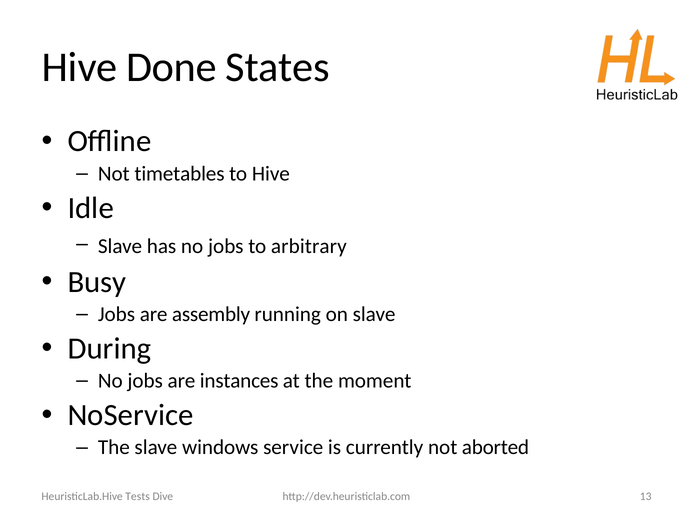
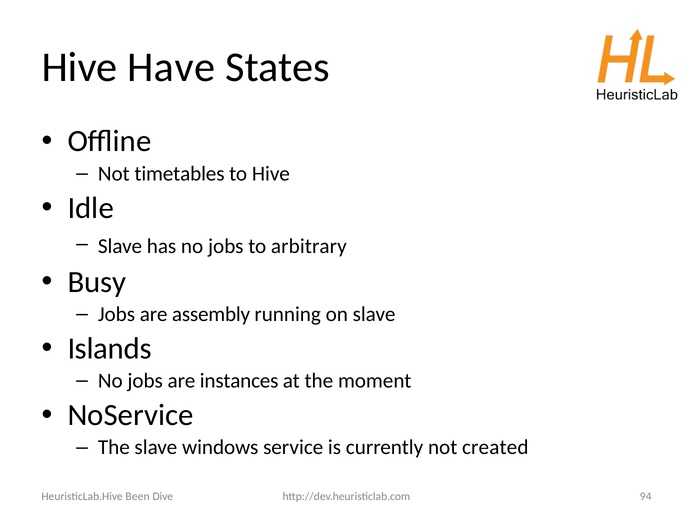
Done: Done -> Have
During: During -> Islands
aborted: aborted -> created
Tests: Tests -> Been
13: 13 -> 94
